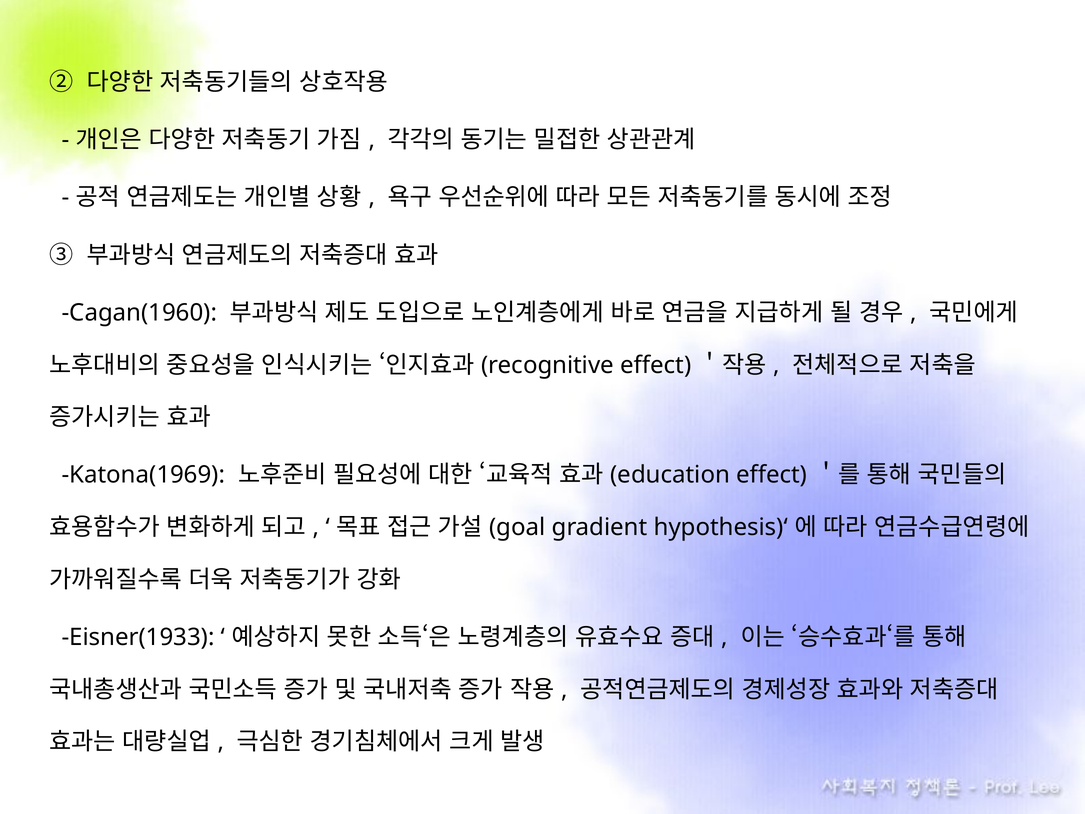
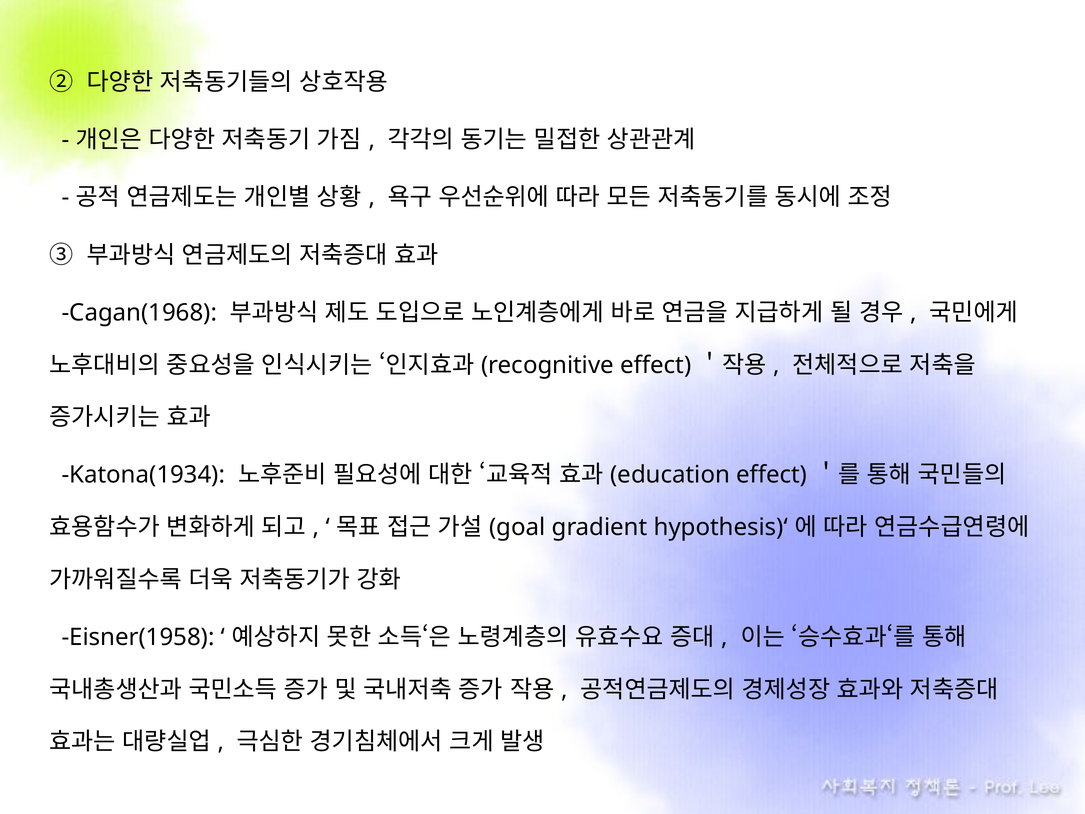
Cagan(1960: Cagan(1960 -> Cagan(1968
Katona(1969: Katona(1969 -> Katona(1934
Eisner(1933: Eisner(1933 -> Eisner(1958
